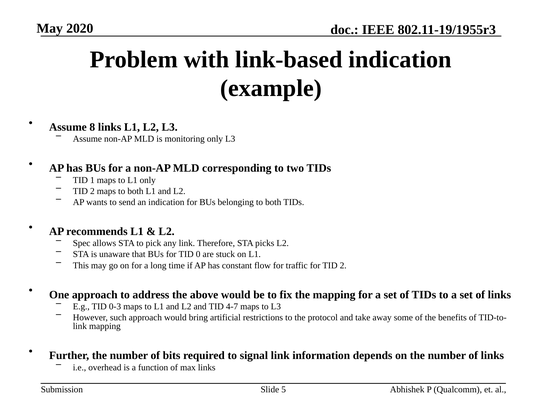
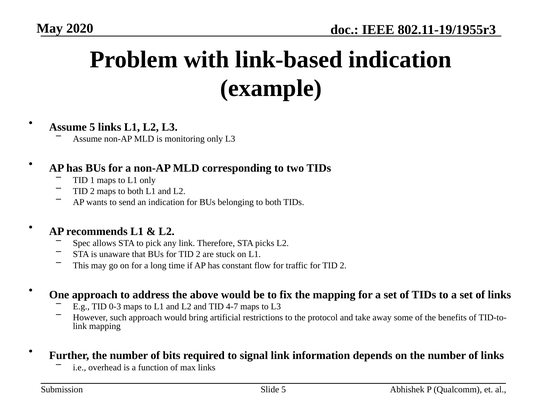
Assume 8: 8 -> 5
BUs for TID 0: 0 -> 2
